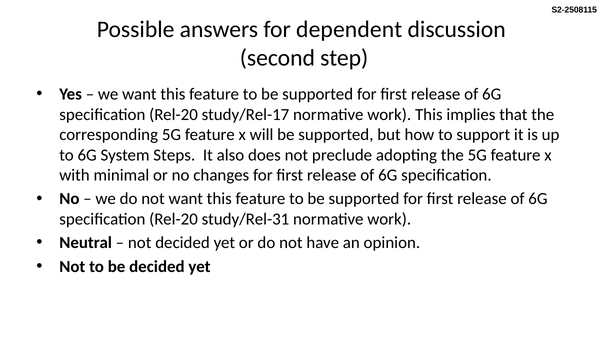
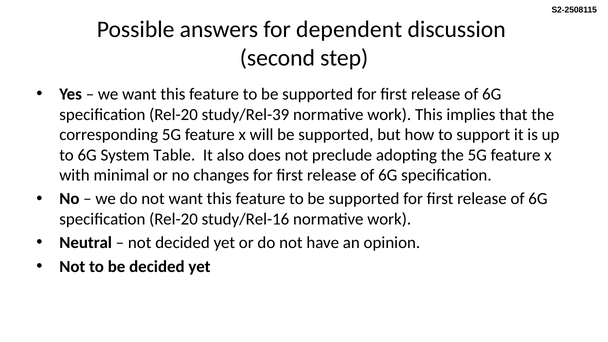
study/Rel-17: study/Rel-17 -> study/Rel-39
Steps: Steps -> Table
study/Rel-31: study/Rel-31 -> study/Rel-16
